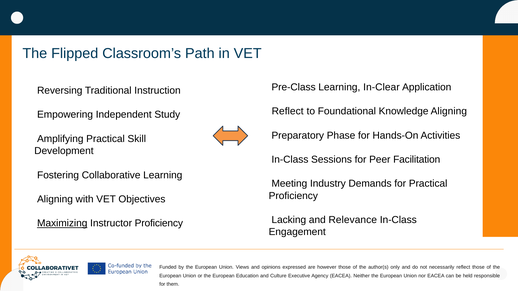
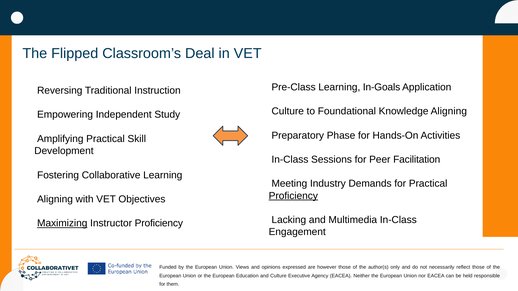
Path: Path -> Deal
In-Clear: In-Clear -> In-Goals
Reflect at (288, 111): Reflect -> Culture
Proficiency at (293, 196) underline: none -> present
Relevance: Relevance -> Multimedia
